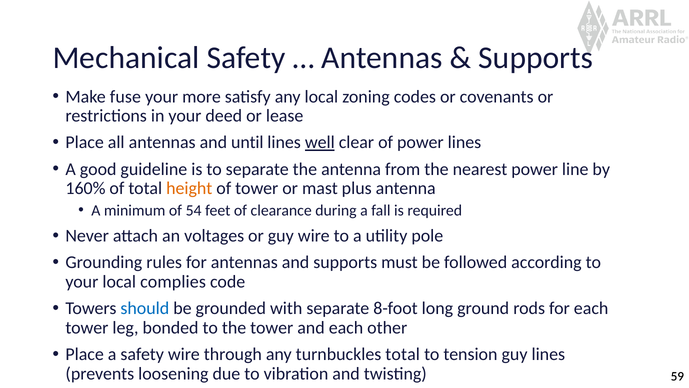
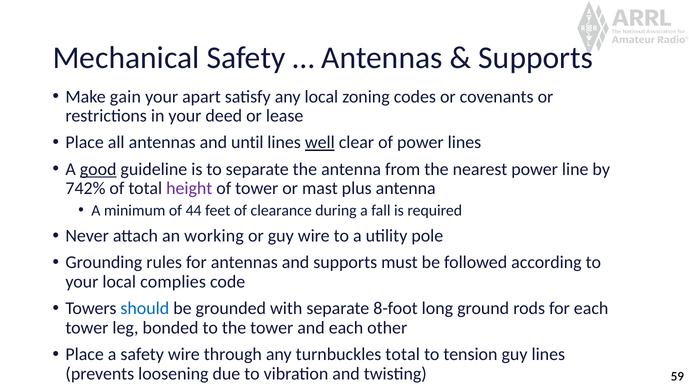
fuse: fuse -> gain
more: more -> apart
good underline: none -> present
160%: 160% -> 742%
height colour: orange -> purple
54: 54 -> 44
voltages: voltages -> working
